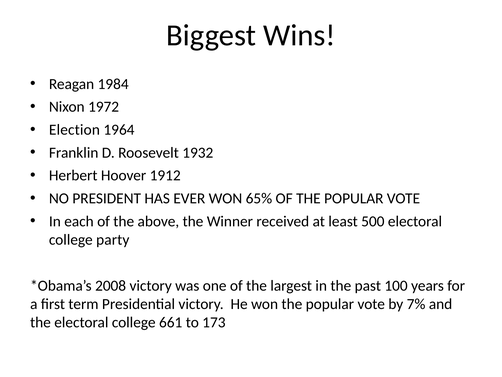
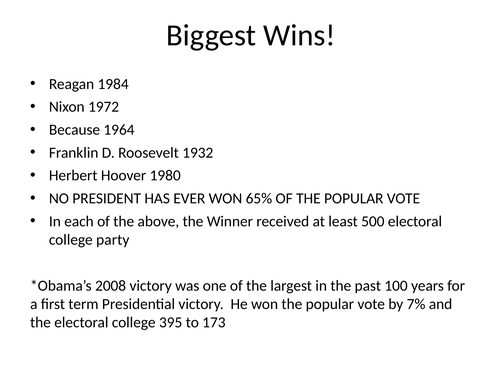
Election: Election -> Because
1912: 1912 -> 1980
661: 661 -> 395
